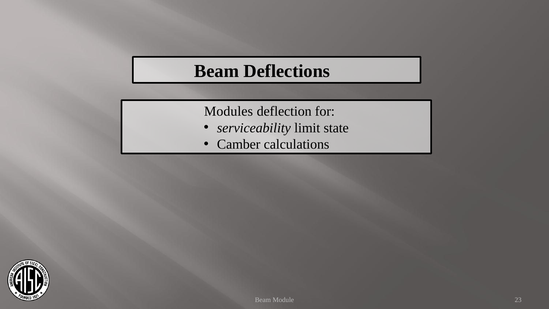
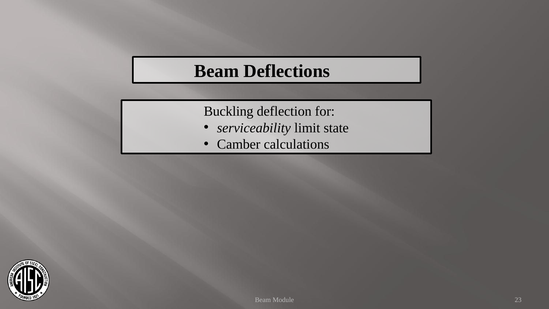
Modules: Modules -> Buckling
